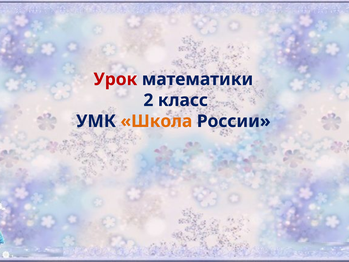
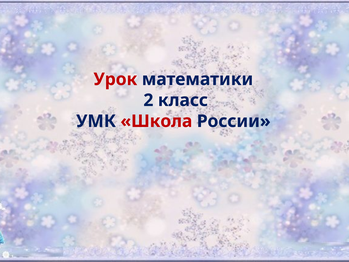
Школа colour: orange -> red
